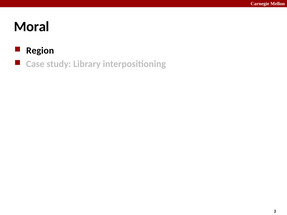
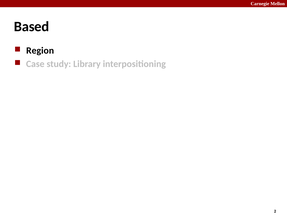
Moral: Moral -> Based
